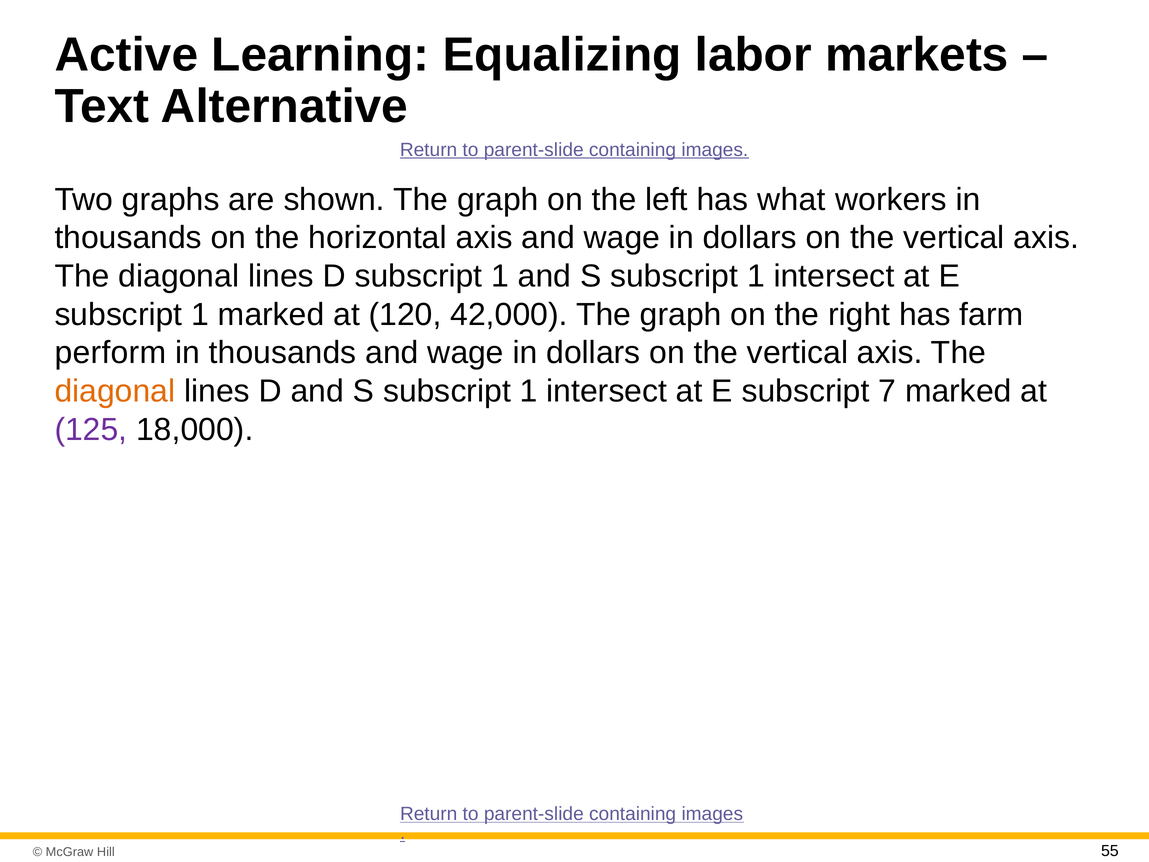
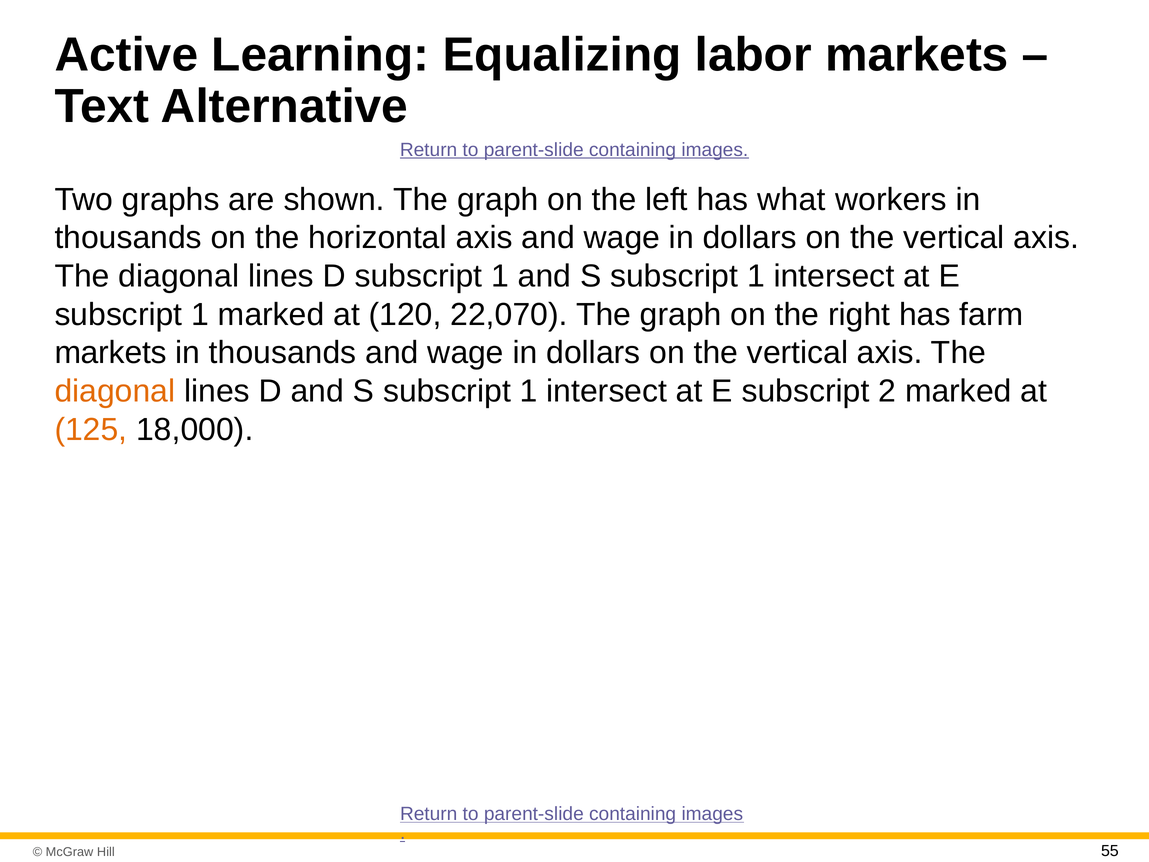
42,000: 42,000 -> 22,070
perform at (110, 353): perform -> markets
7: 7 -> 2
125 colour: purple -> orange
